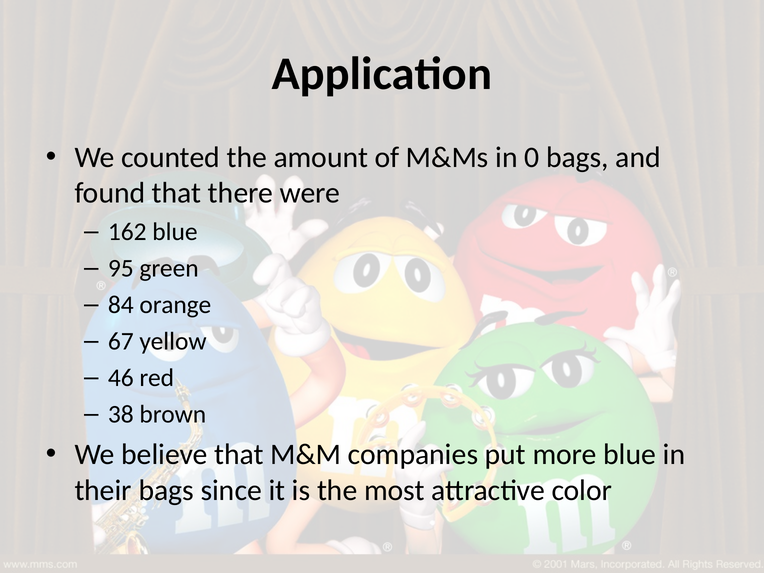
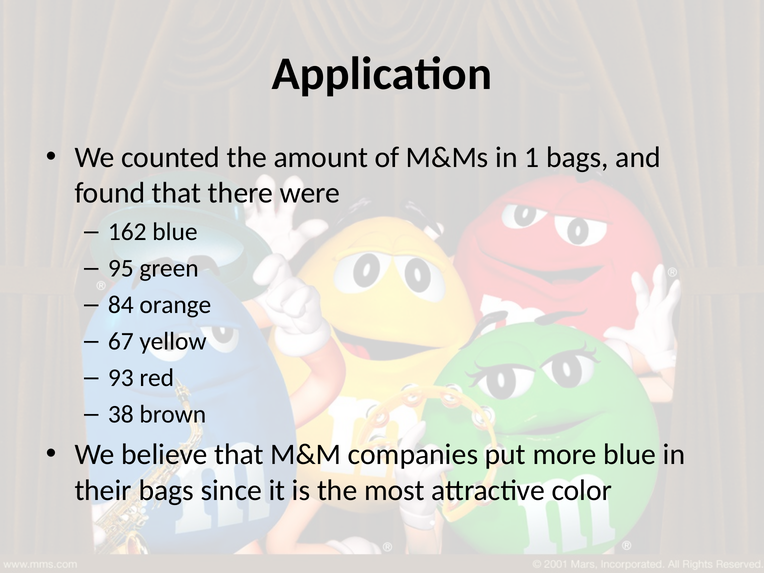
0: 0 -> 1
46: 46 -> 93
